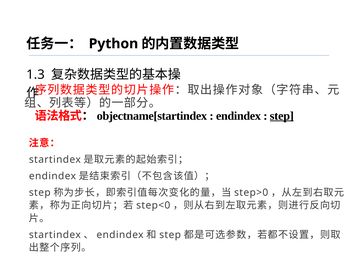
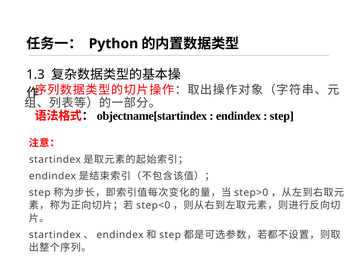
step at (282, 116) underline: present -> none
